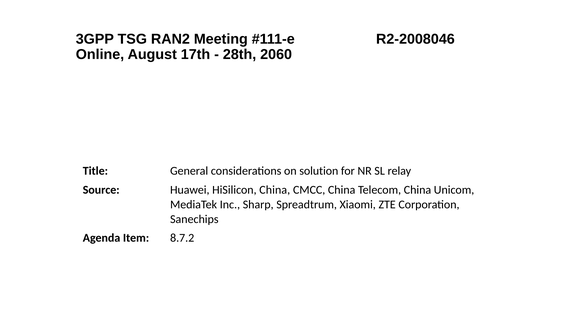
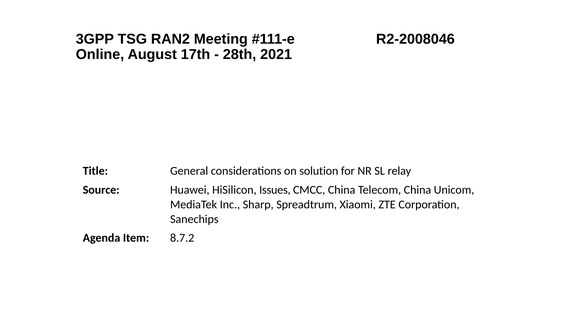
2060: 2060 -> 2021
HiSilicon China: China -> Issues
